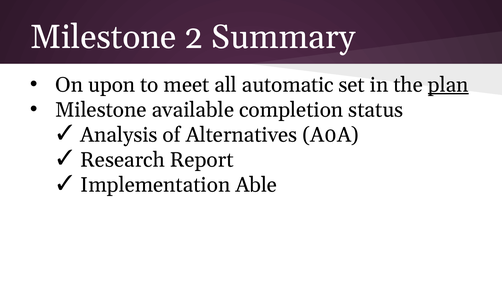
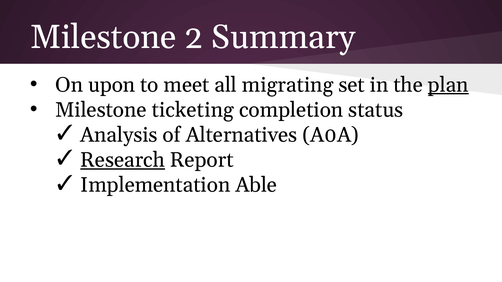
automatic: automatic -> migrating
available: available -> ticketing
Research underline: none -> present
